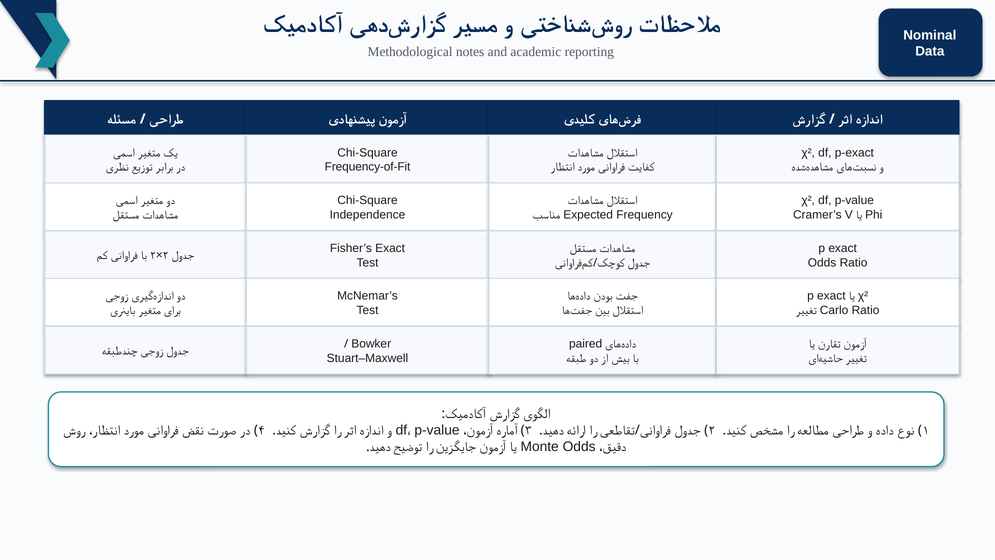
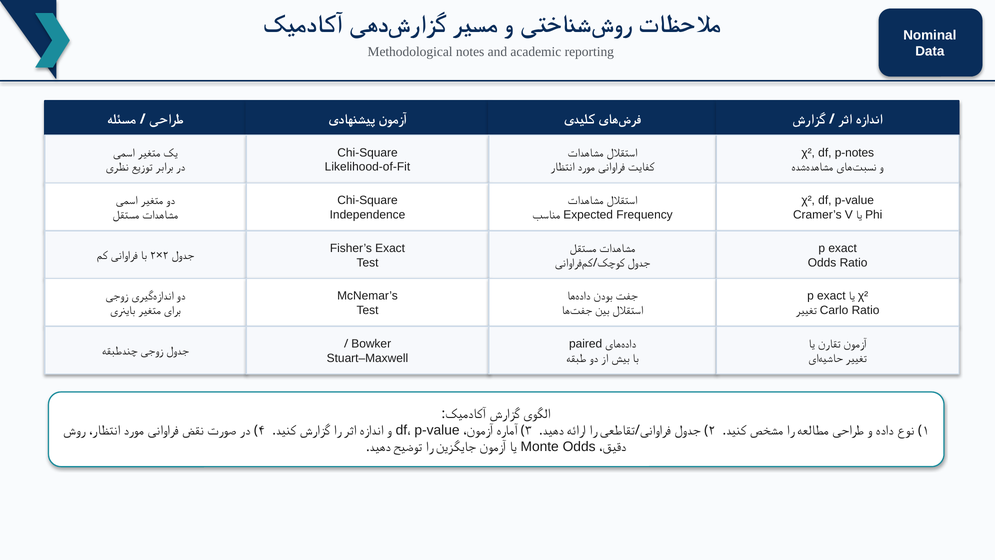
p-exact: p-exact -> p-notes
Frequency-of-Fit: Frequency-of-Fit -> Likelihood-of-Fit
